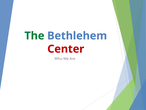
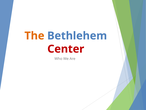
The colour: green -> orange
